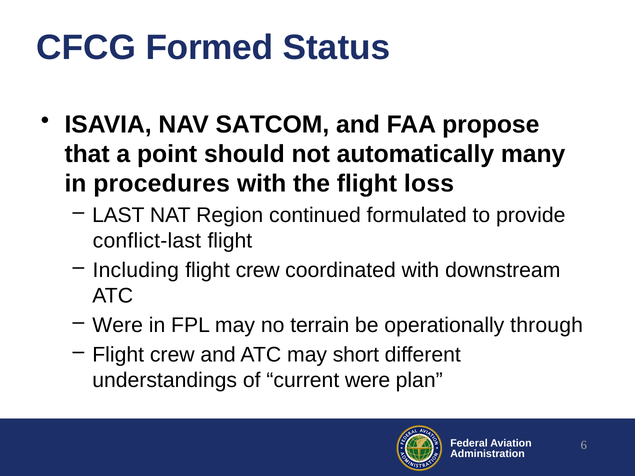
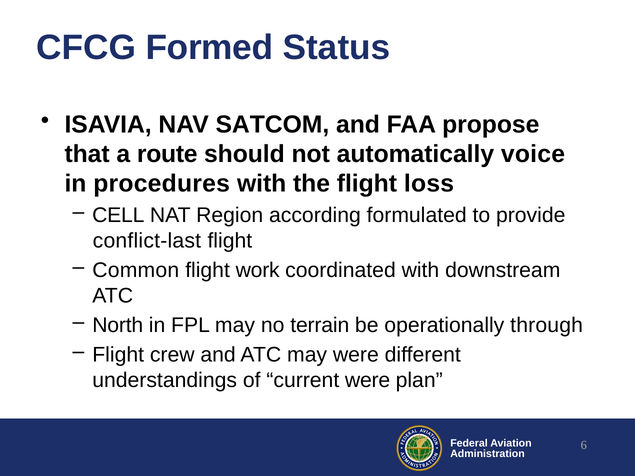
point: point -> route
many: many -> voice
LAST: LAST -> CELL
continued: continued -> according
Including: Including -> Common
crew at (258, 270): crew -> work
Were at (118, 325): Were -> North
may short: short -> were
